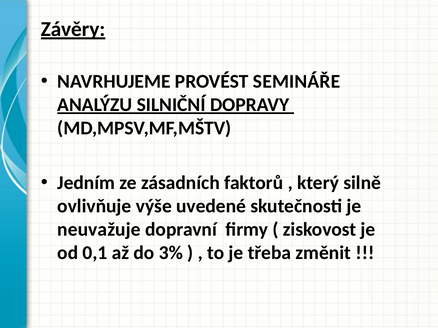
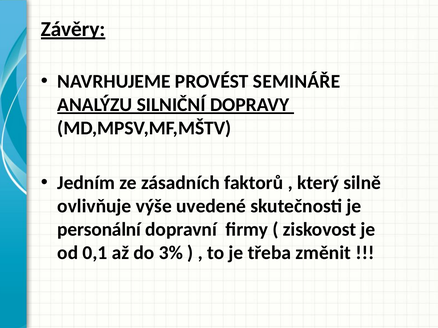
neuvažuje: neuvažuje -> personální
